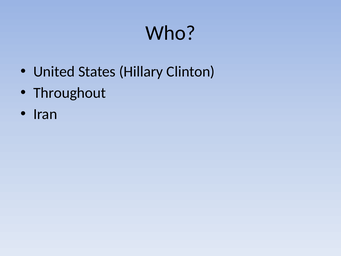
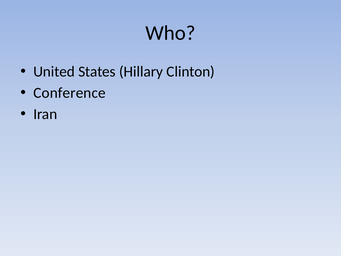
Throughout: Throughout -> Conference
